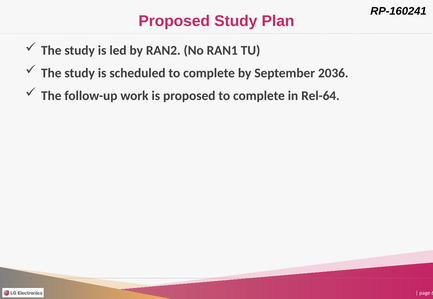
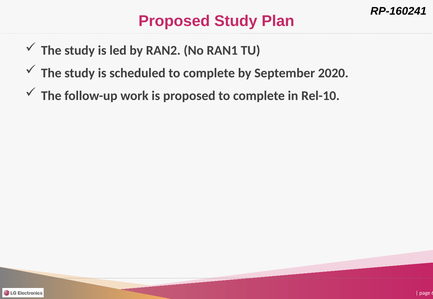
2036: 2036 -> 2020
Rel-64: Rel-64 -> Rel-10
